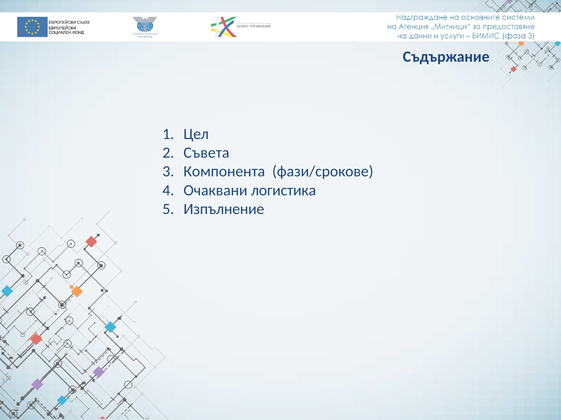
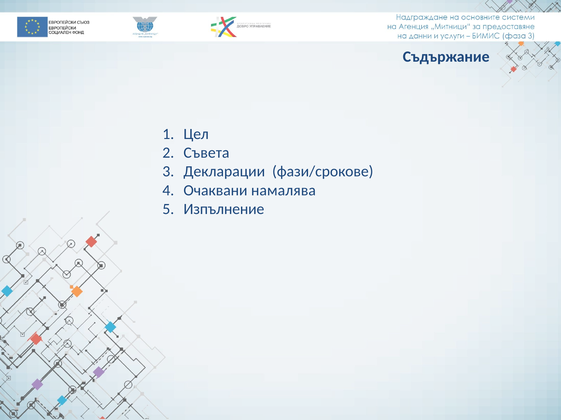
Компонента: Компонента -> Декларации
логистика: логистика -> намалява
